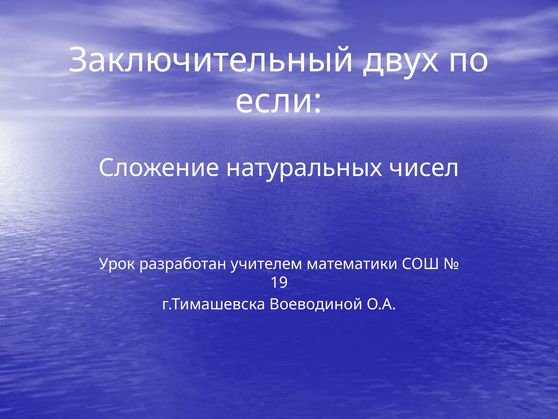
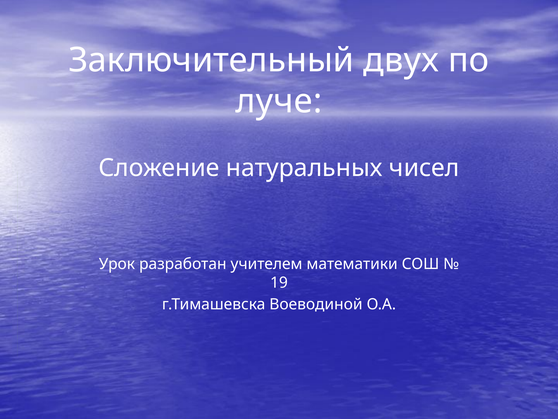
если: если -> луче
